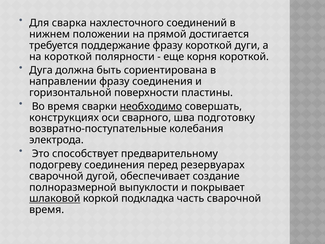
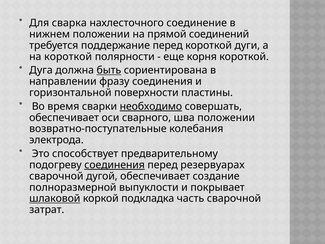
соединений: соединений -> соединение
достигается: достигается -> соединений
поддержание фразу: фразу -> перед
быть underline: none -> present
конструкциях at (64, 117): конструкциях -> обеспечивает
шва подготовку: подготовку -> положении
соединения at (115, 165) underline: none -> present
время at (47, 210): время -> затрат
